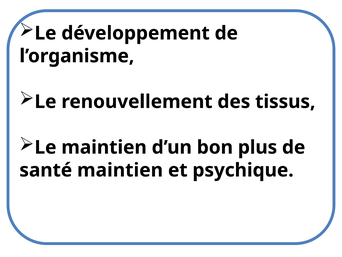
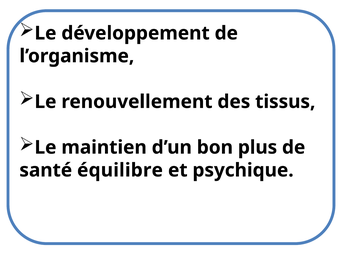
santé maintien: maintien -> équilibre
